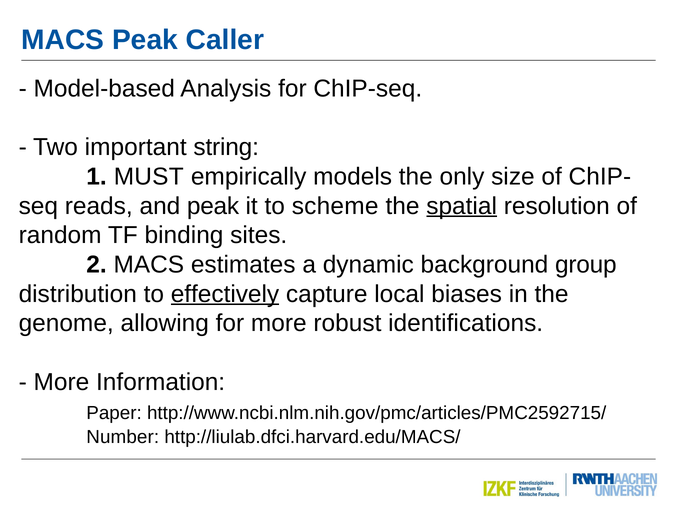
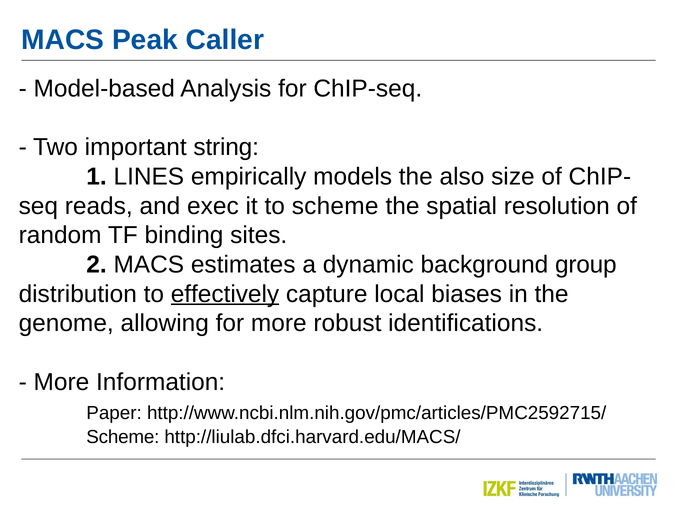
MUST: MUST -> LINES
only: only -> also
and peak: peak -> exec
spatial underline: present -> none
Number at (123, 437): Number -> Scheme
